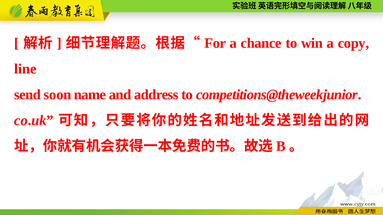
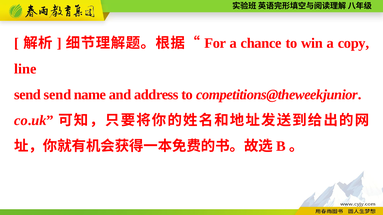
send soon: soon -> send
